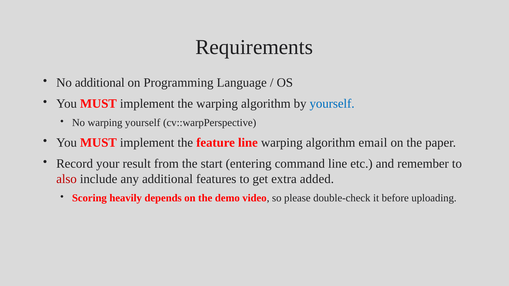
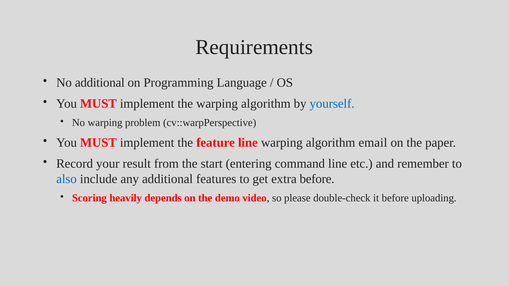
warping yourself: yourself -> problem
also colour: red -> blue
extra added: added -> before
